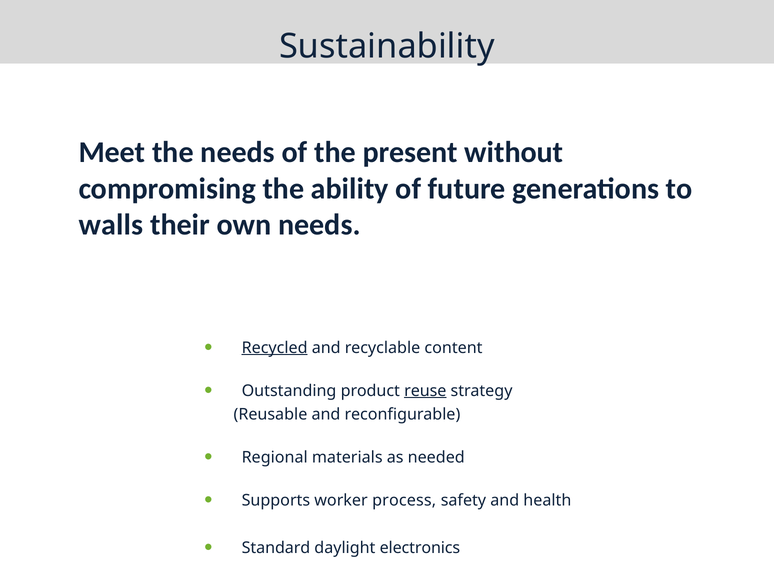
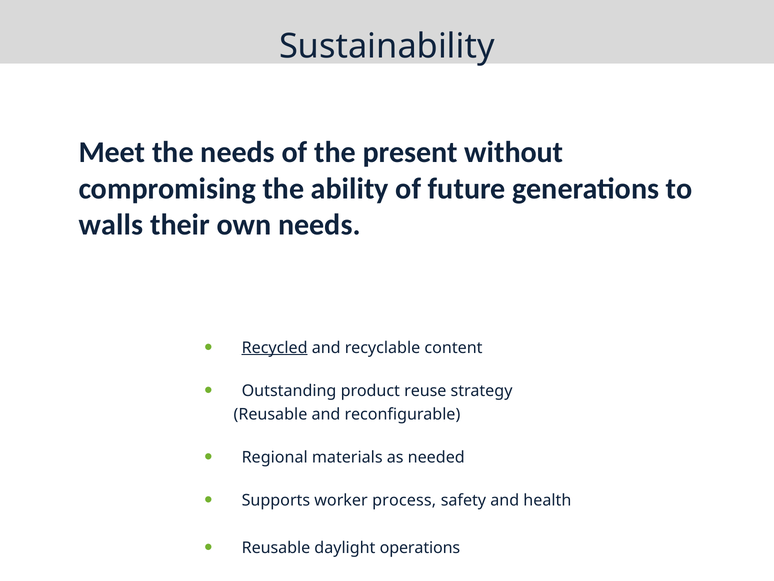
reuse underline: present -> none
Standard at (276, 547): Standard -> Reusable
electronics: electronics -> operations
